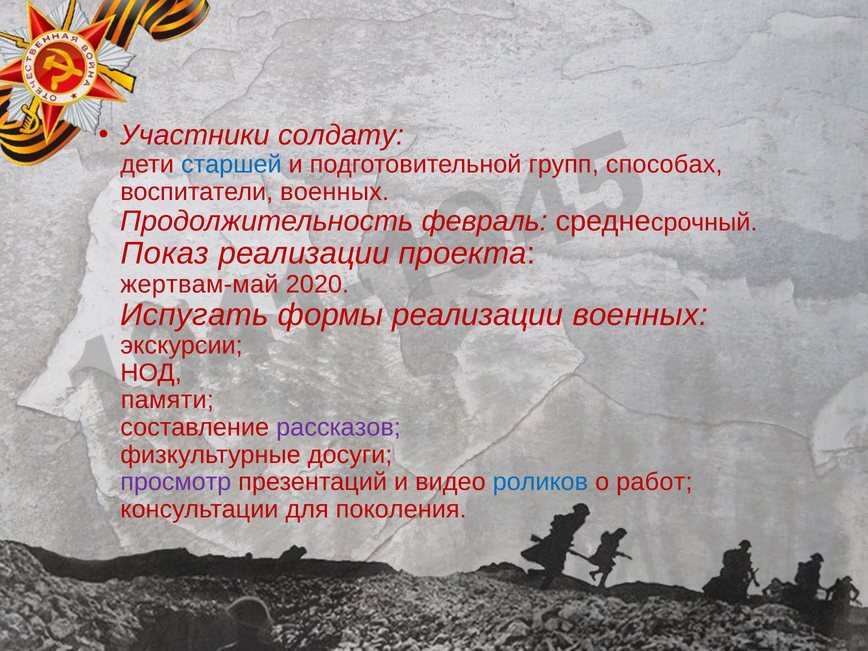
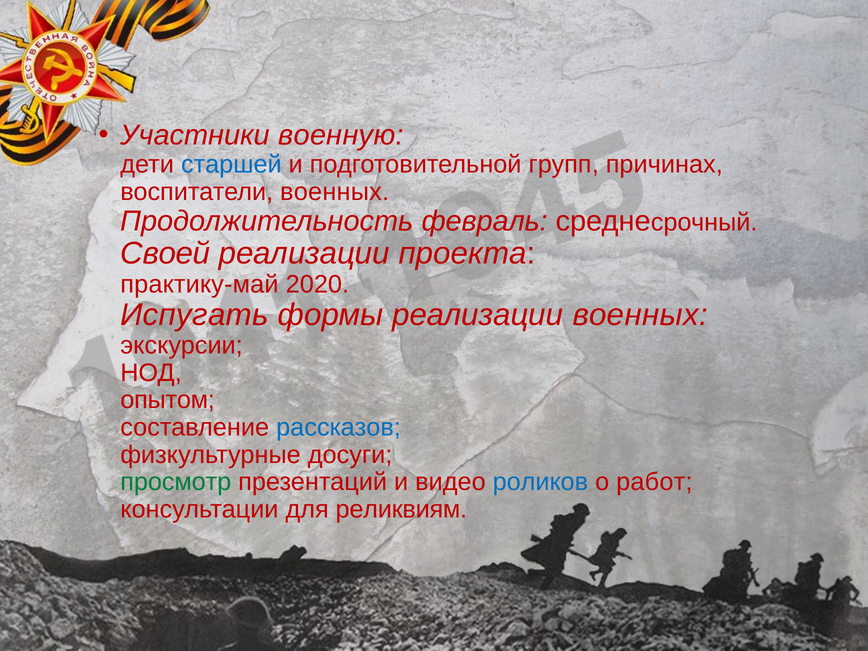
солдату: солдату -> военную
способах: способах -> причинах
Показ: Показ -> Своей
жертвам-май: жертвам-май -> практику-май
памяти: памяти -> опытом
рассказов colour: purple -> blue
просмотр colour: purple -> green
поколения: поколения -> реликвиям
